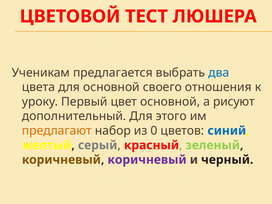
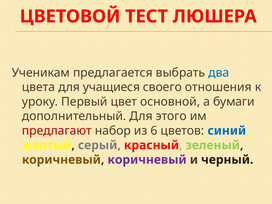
для основной: основной -> учащиеся
рисуют: рисуют -> бумаги
предлагают colour: orange -> red
0: 0 -> 6
